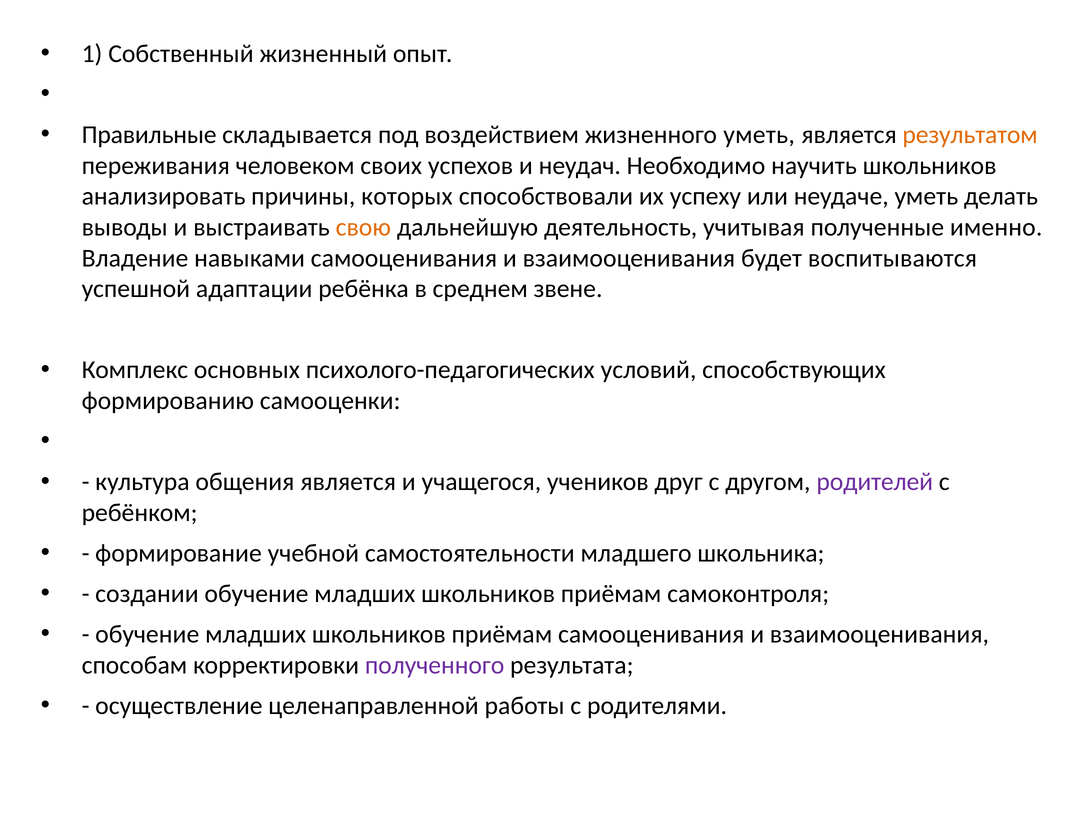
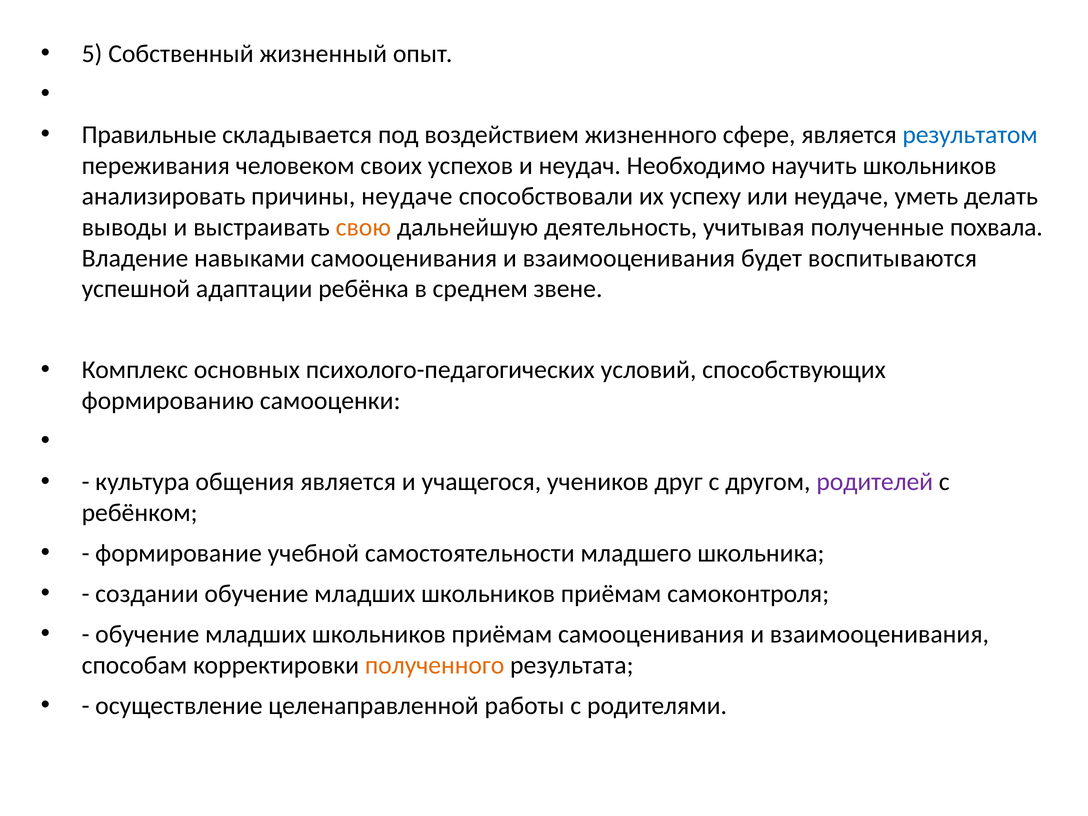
1: 1 -> 5
жизненного уметь: уметь -> сфере
результатом colour: orange -> blue
причины которых: которых -> неудаче
именно: именно -> похвала
полученного colour: purple -> orange
